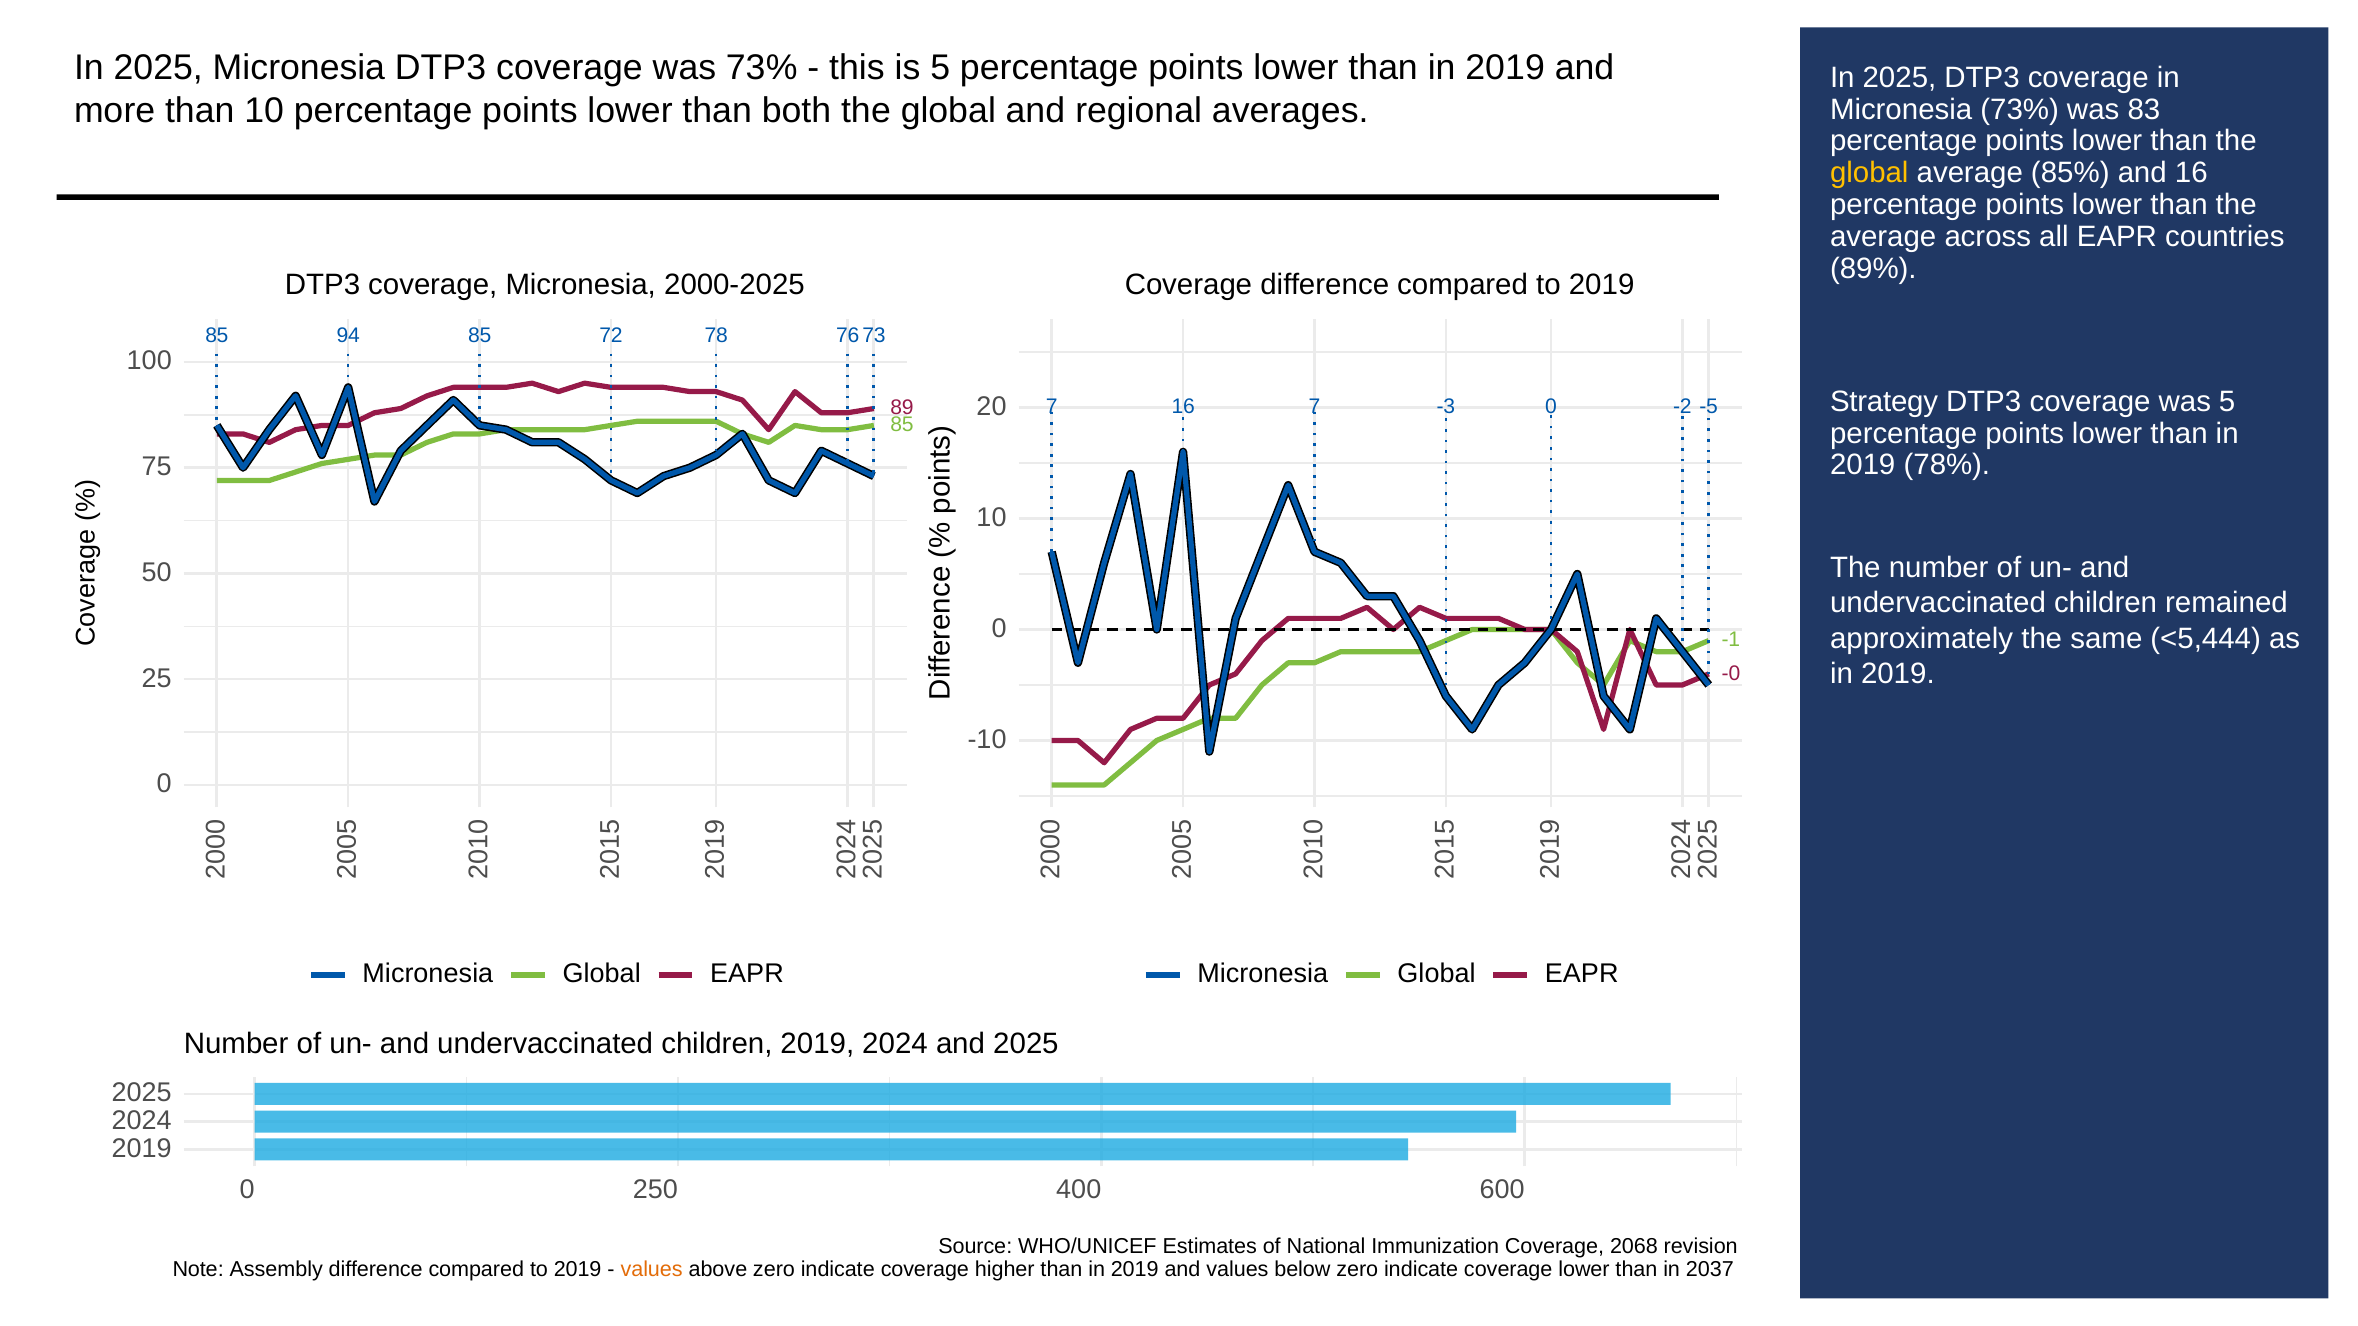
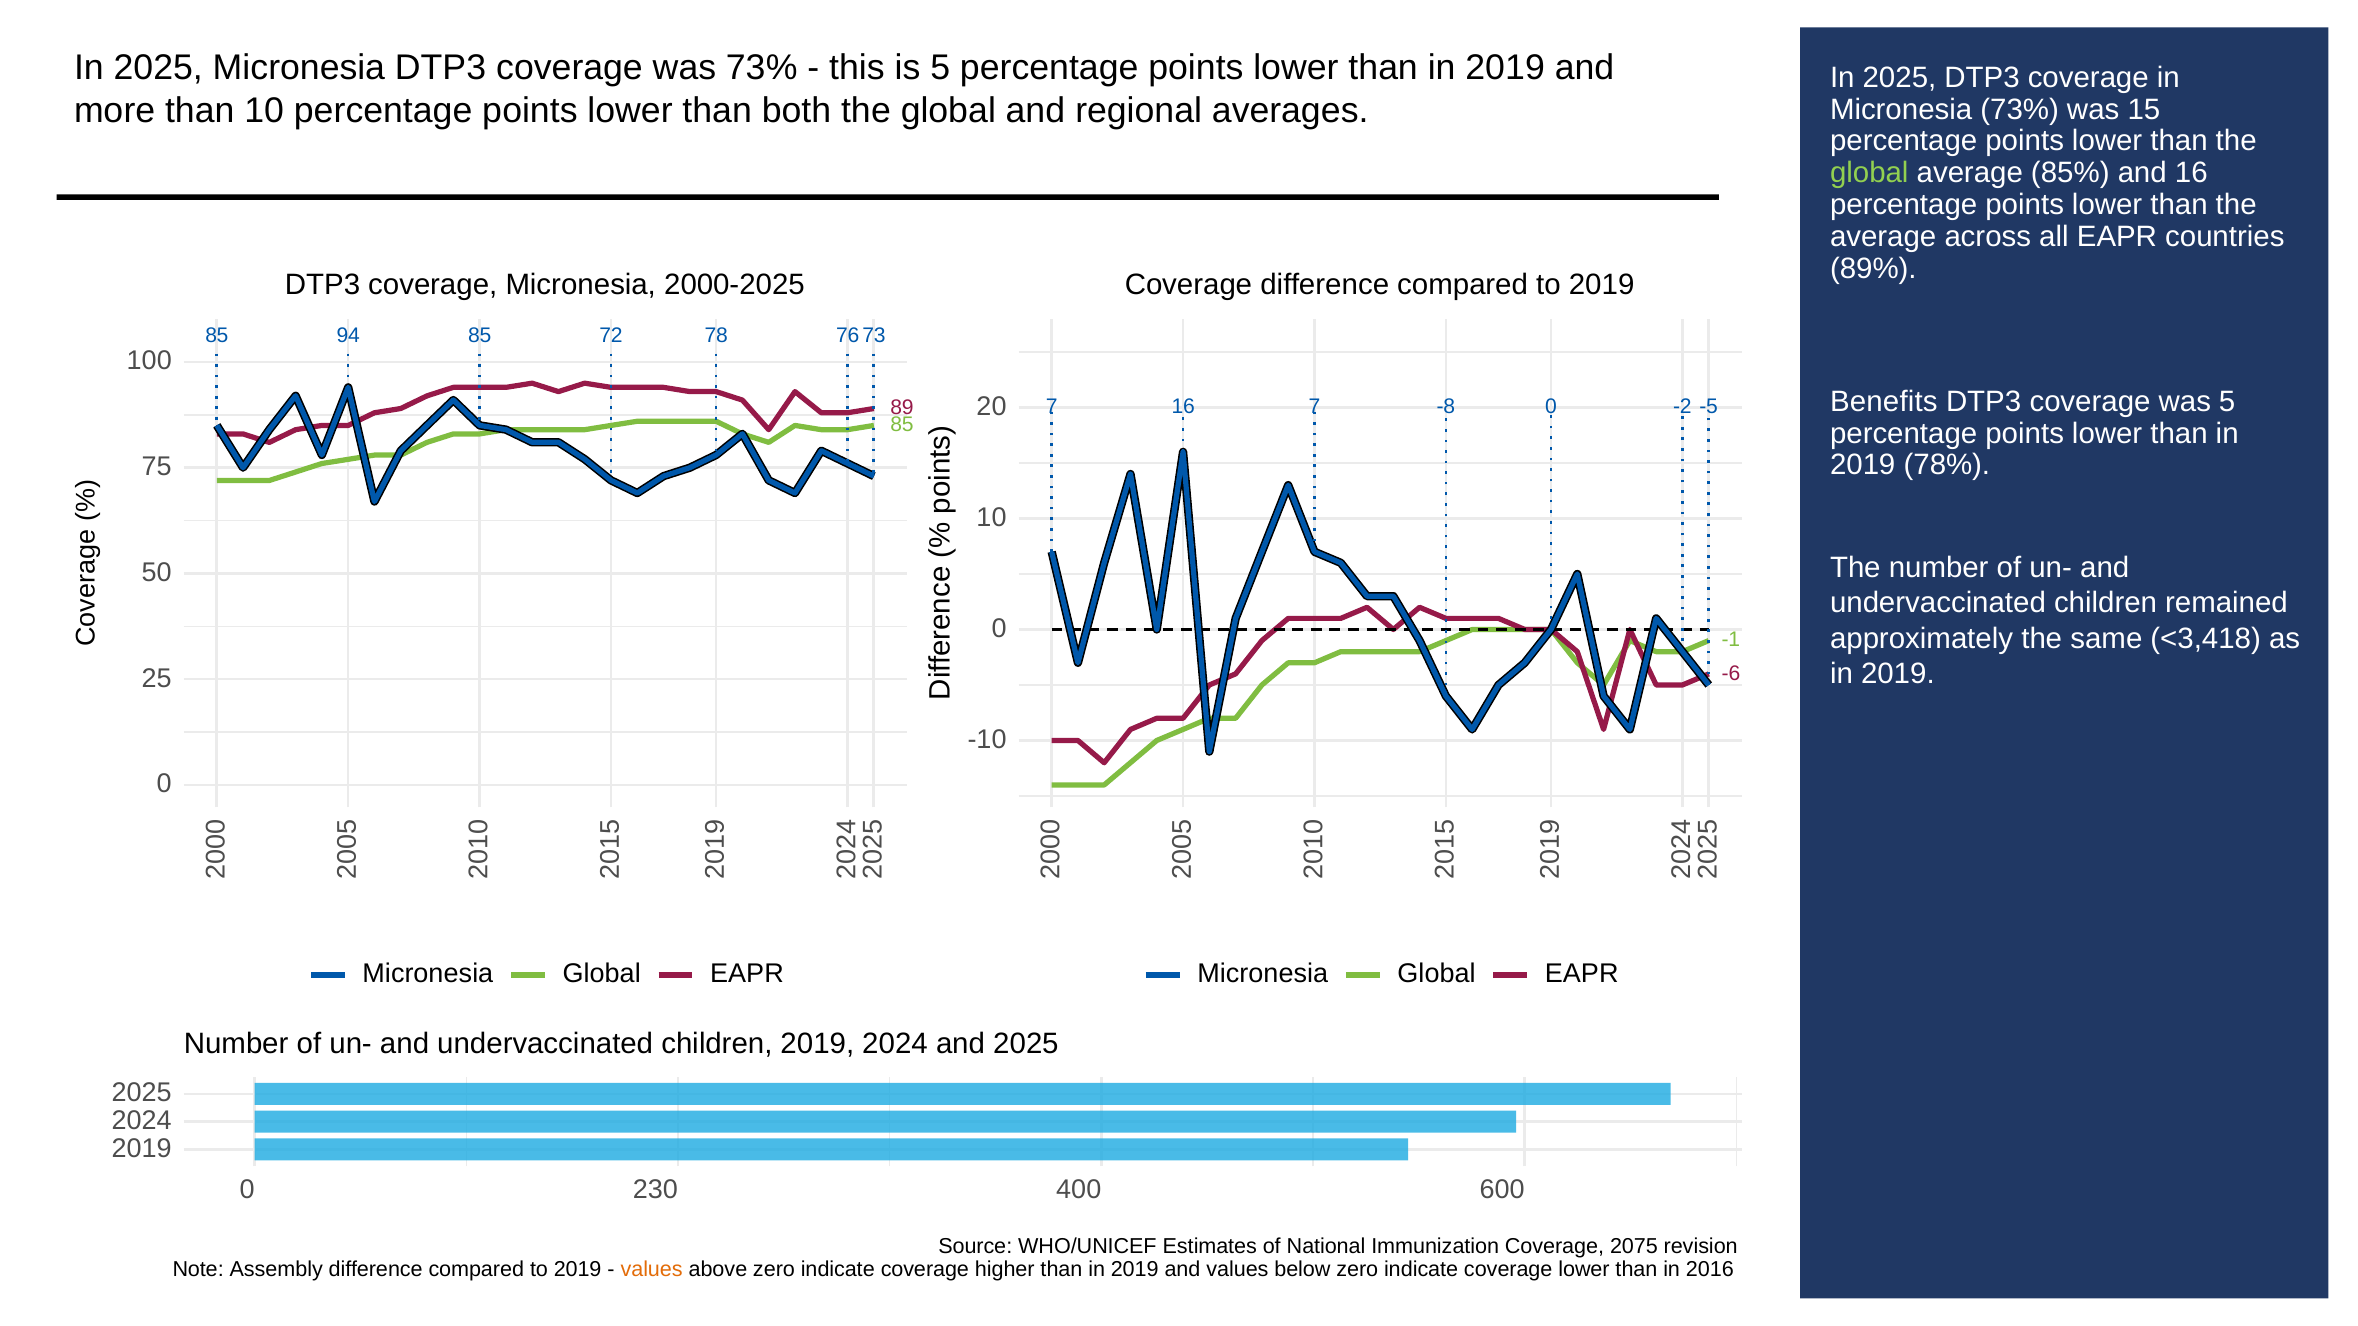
83: 83 -> 15
global at (1869, 173) colour: yellow -> light green
Strategy: Strategy -> Benefits
-3: -3 -> -8
<5,444: <5,444 -> <3,418
-0: -0 -> -6
250: 250 -> 230
2068: 2068 -> 2075
2037: 2037 -> 2016
